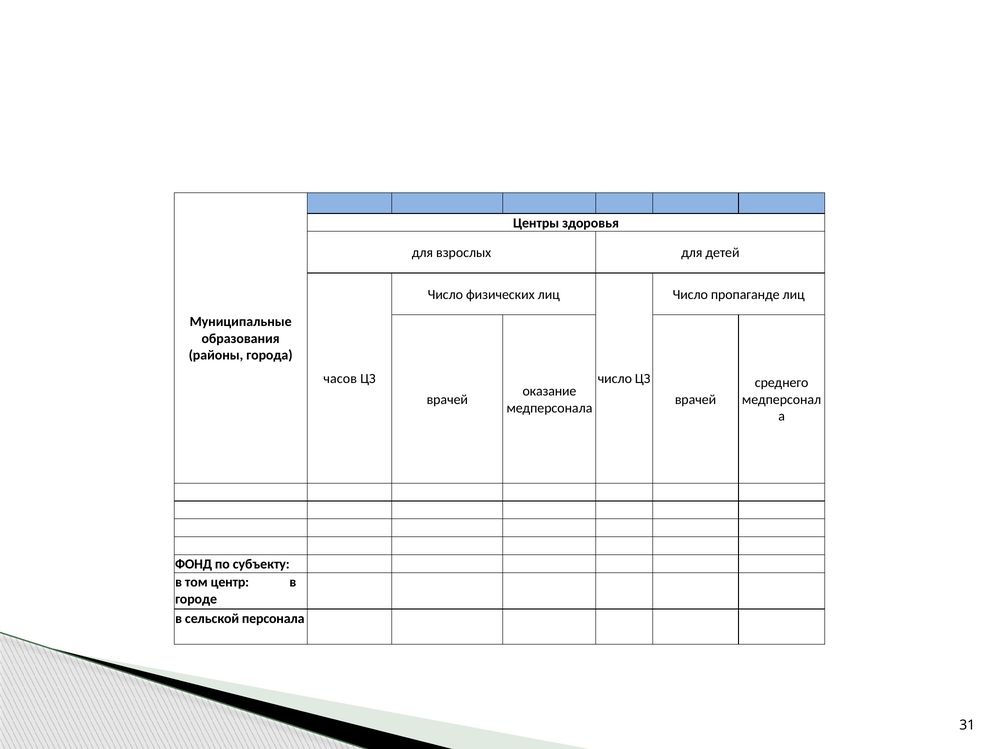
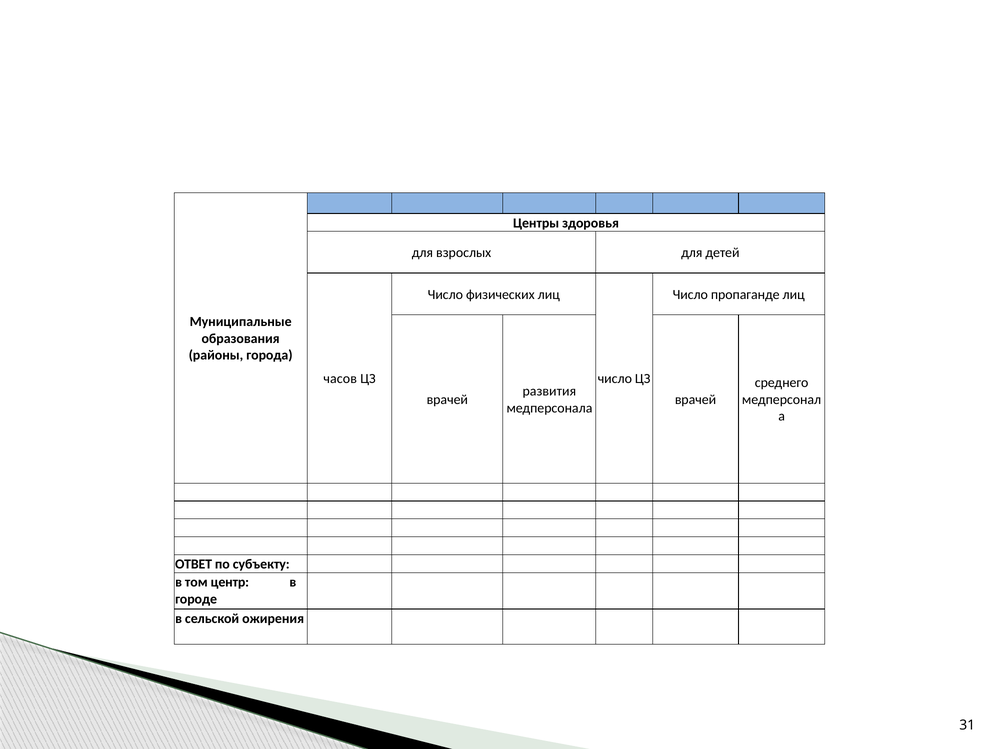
оказание: оказание -> развития
ФОНД: ФОНД -> ОТВЕТ
персонала: персонала -> ожирения
